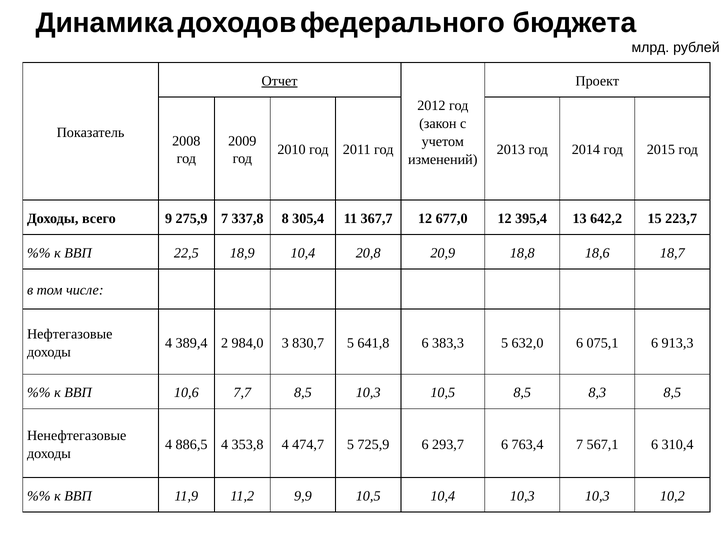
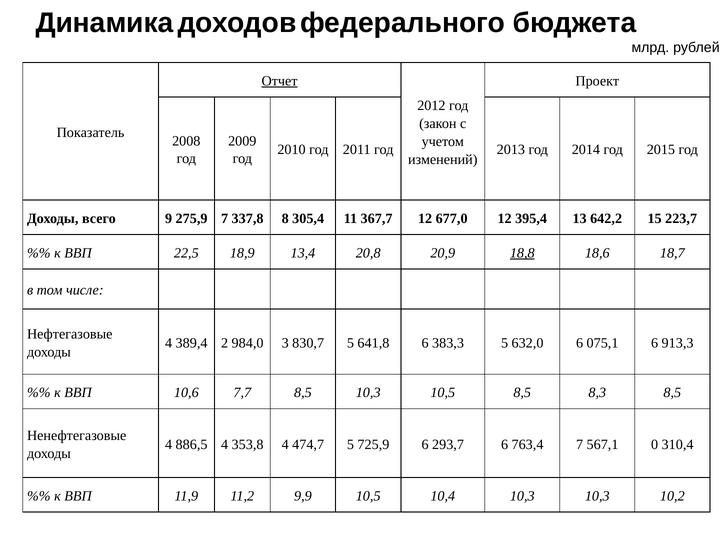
18,9 10,4: 10,4 -> 13,4
18,8 underline: none -> present
567,1 6: 6 -> 0
